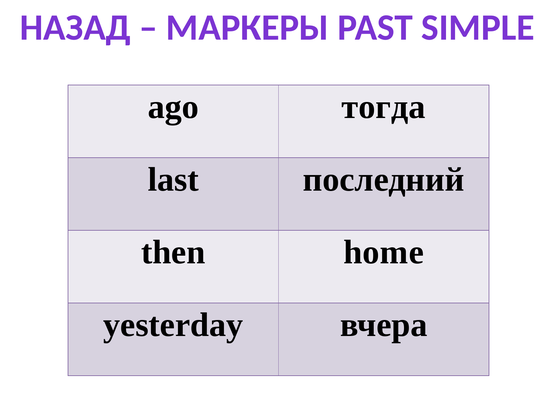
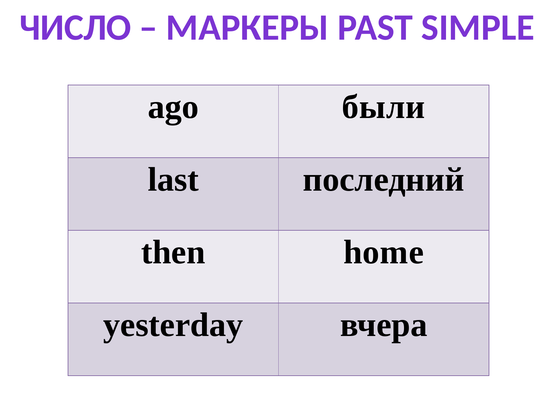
НАЗАД: НАЗАД -> ЧИСЛО
тогда: тогда -> были
